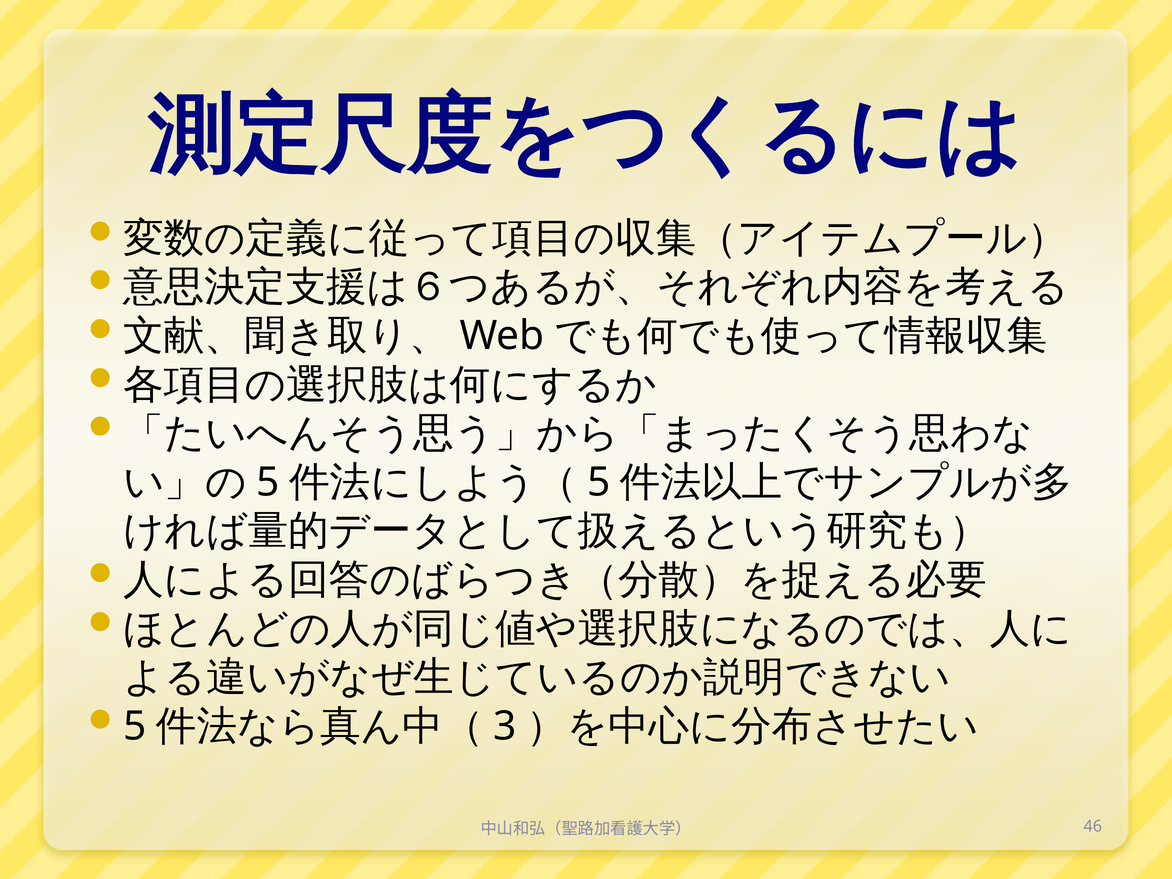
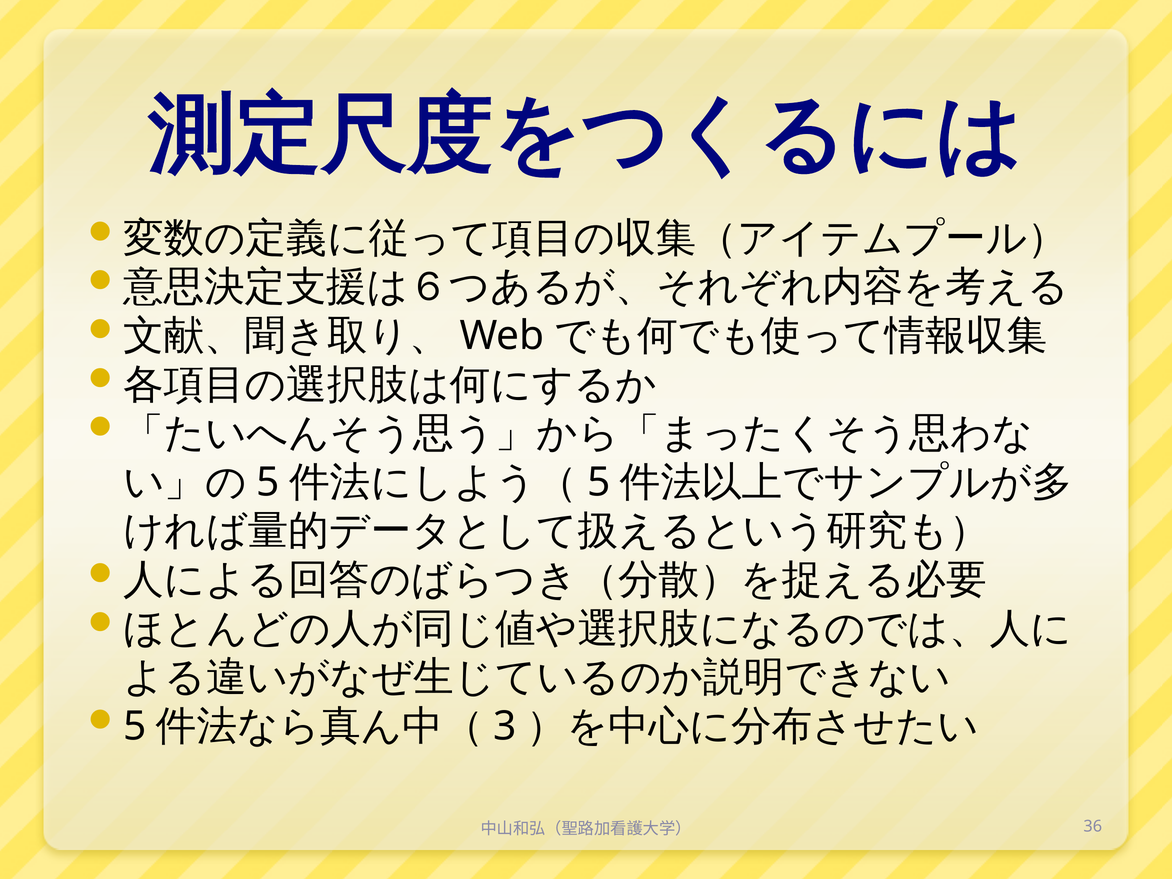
46: 46 -> 36
